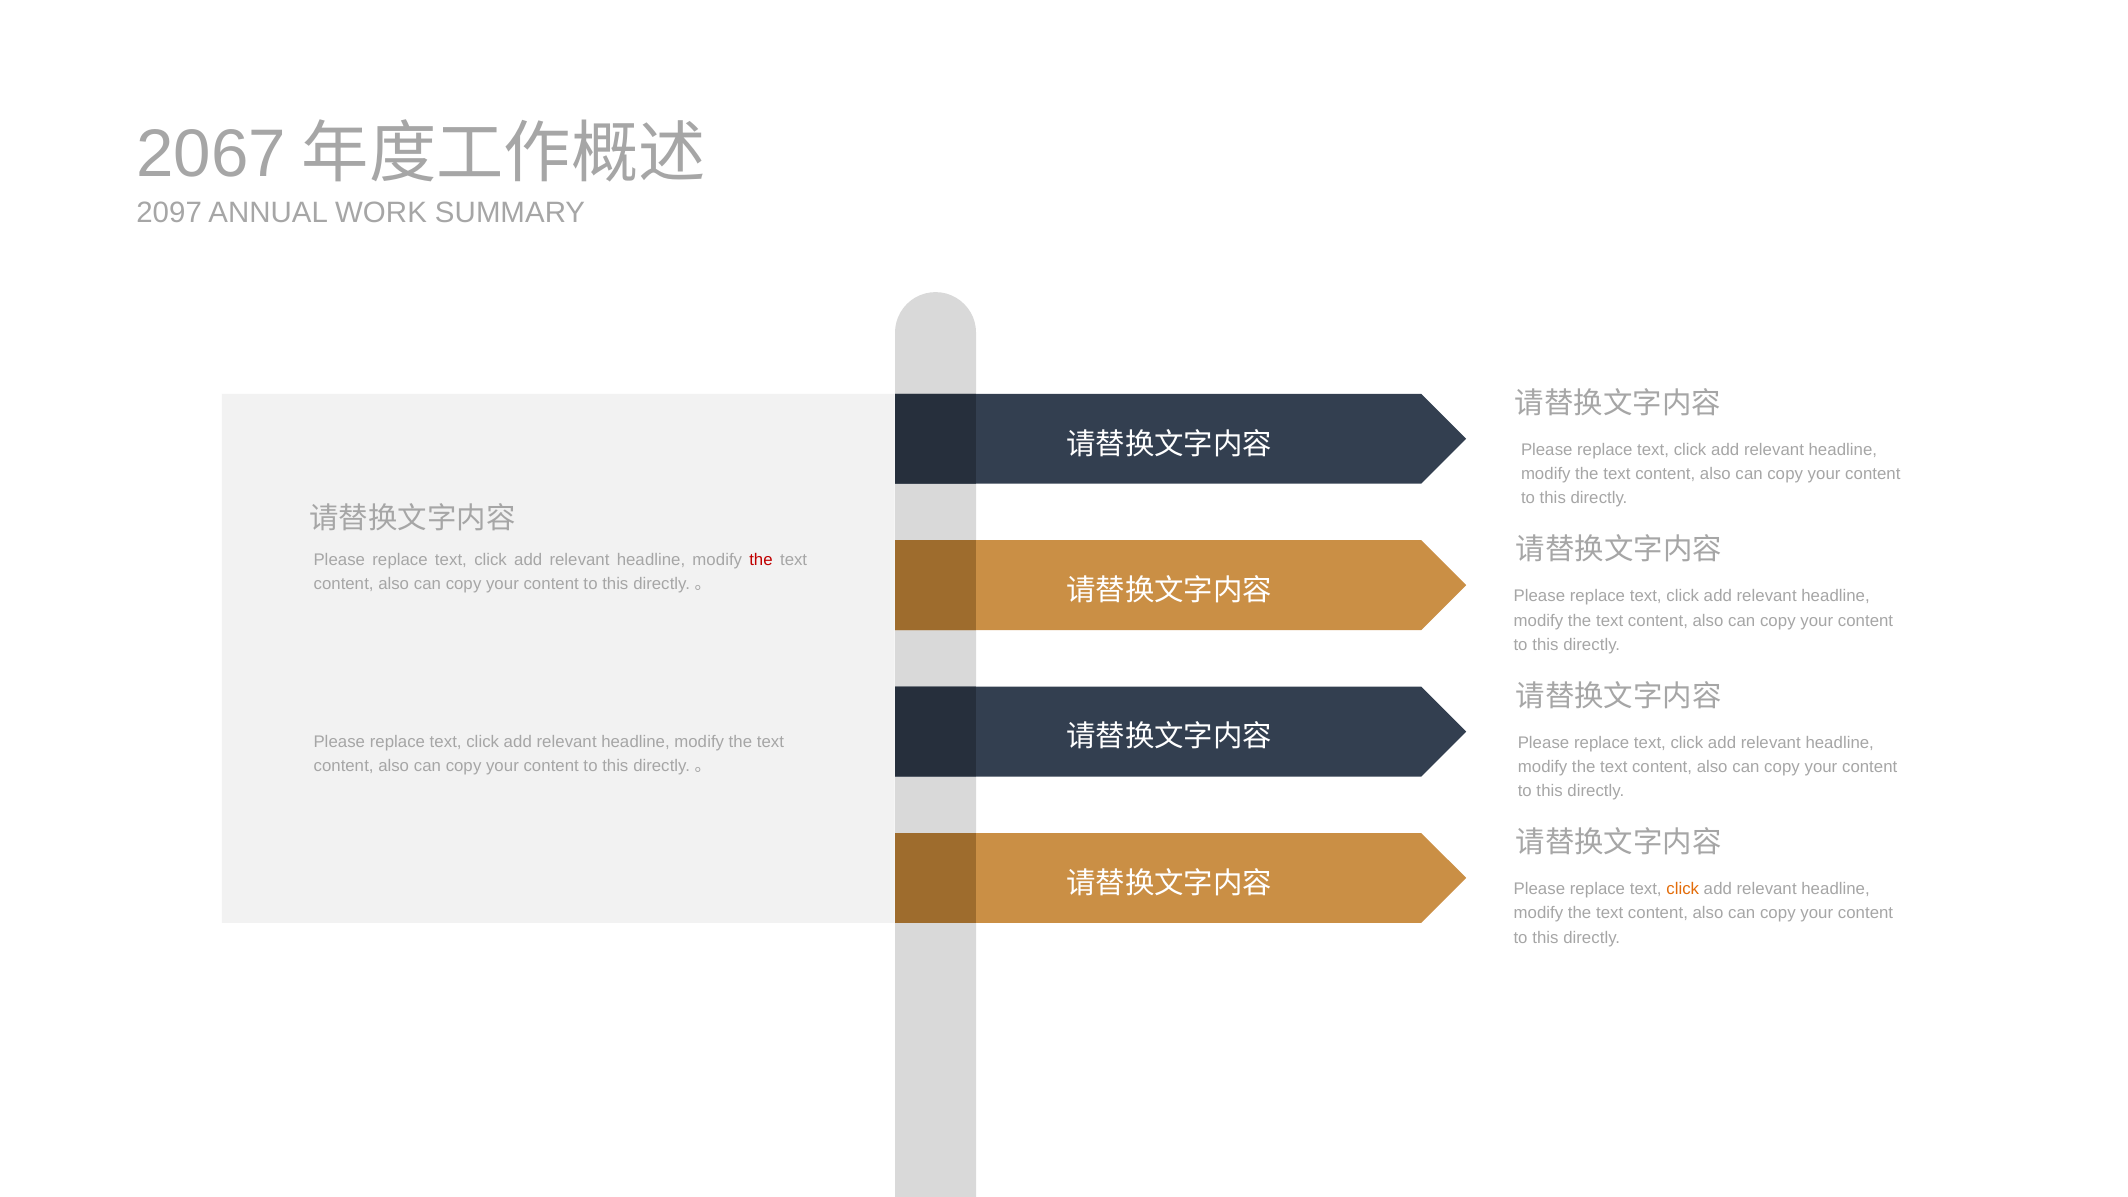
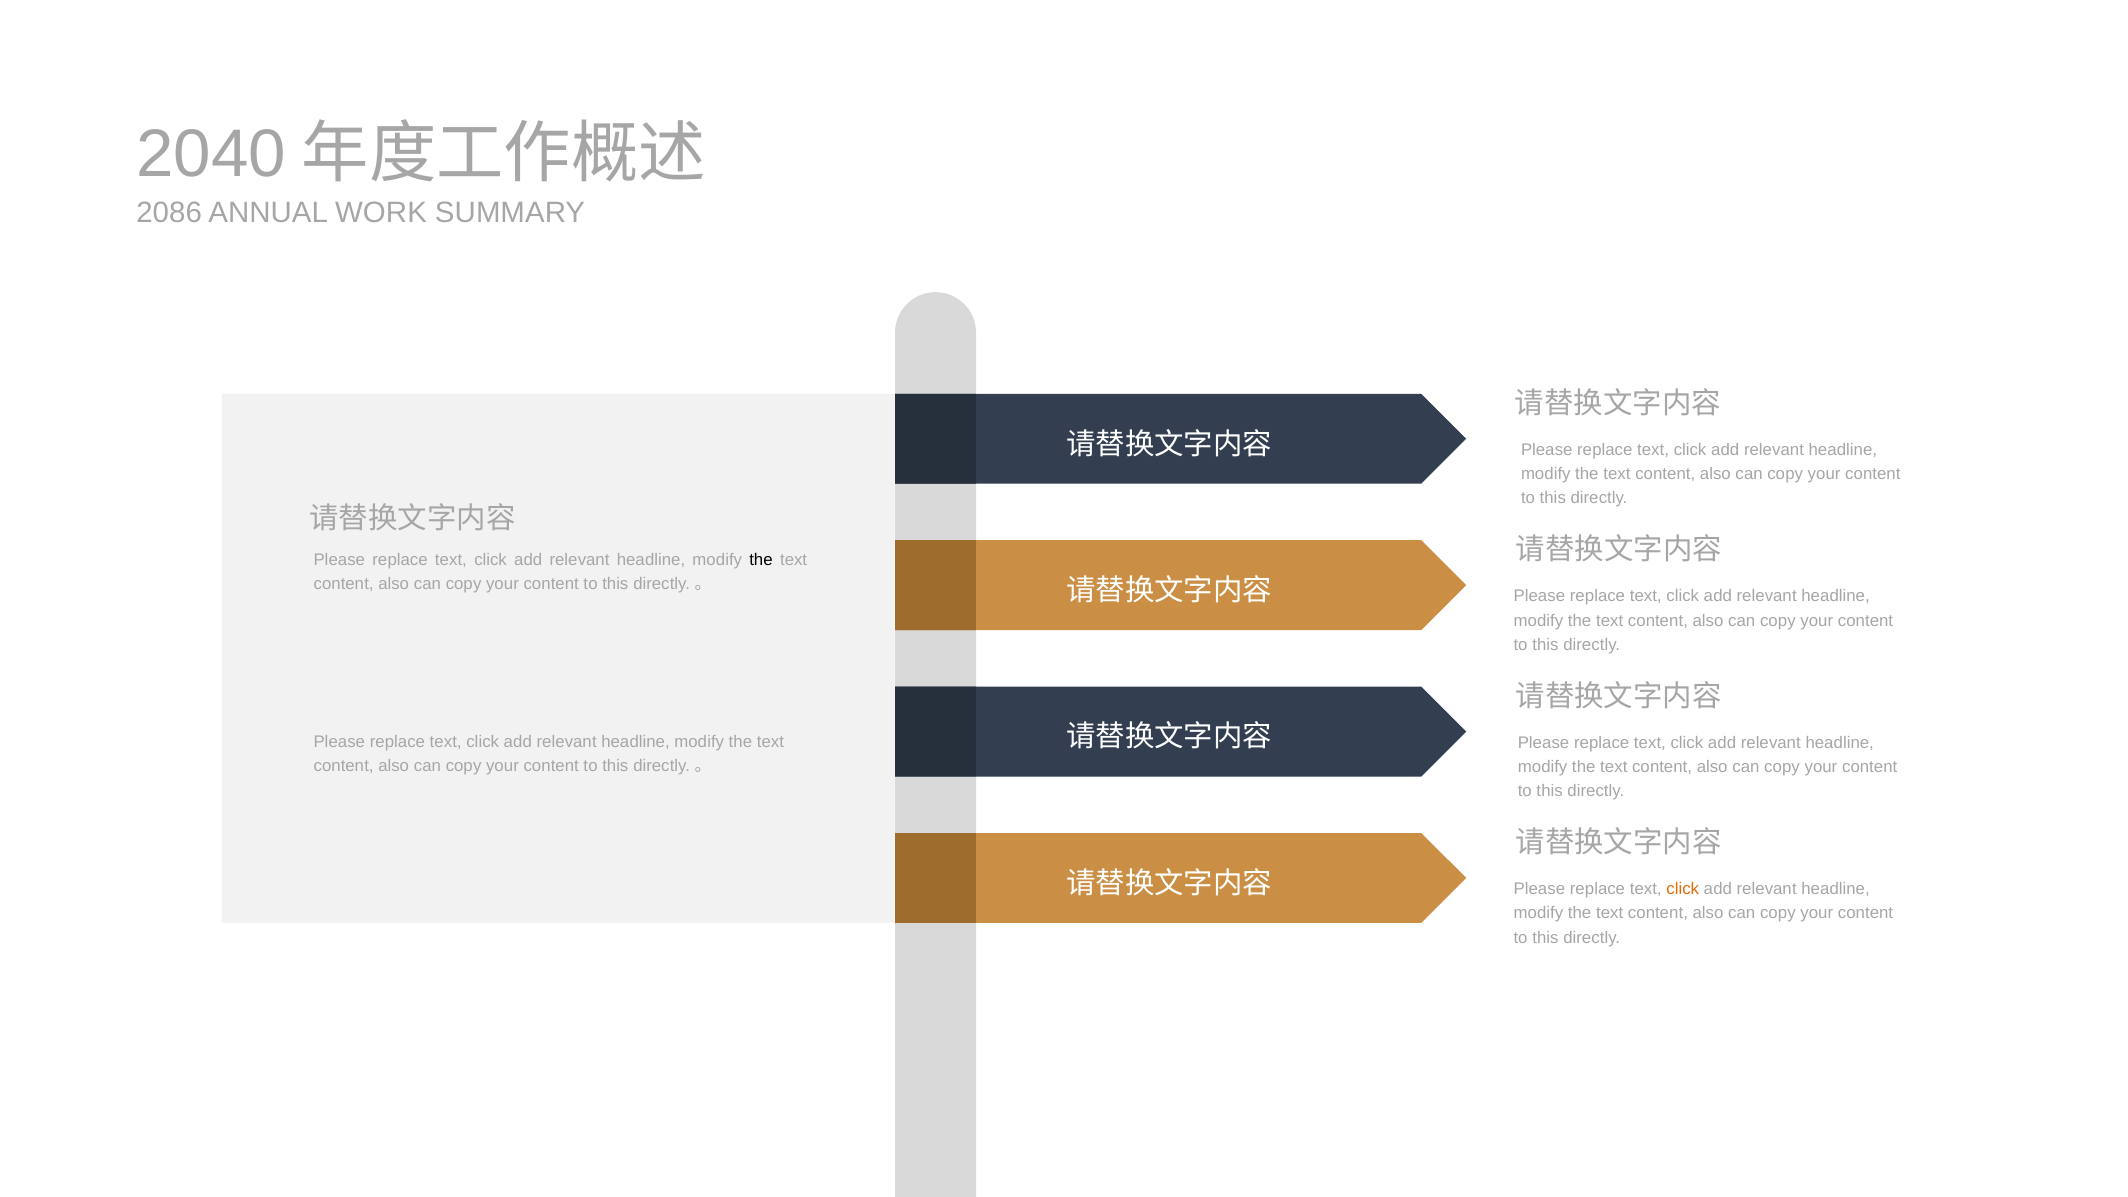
2067: 2067 -> 2040
2097: 2097 -> 2086
the at (761, 560) colour: red -> black
